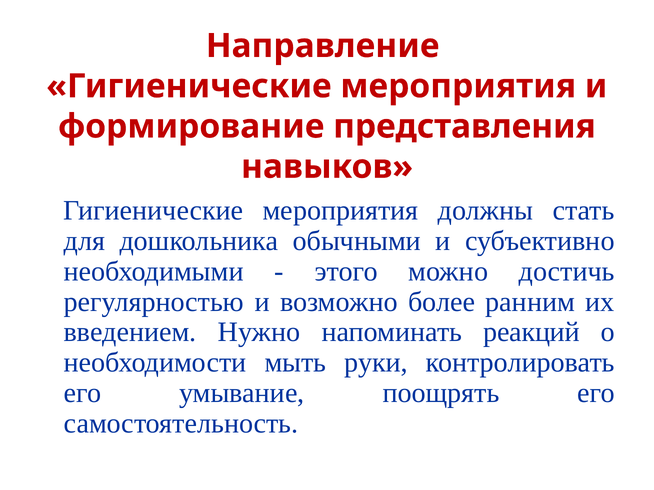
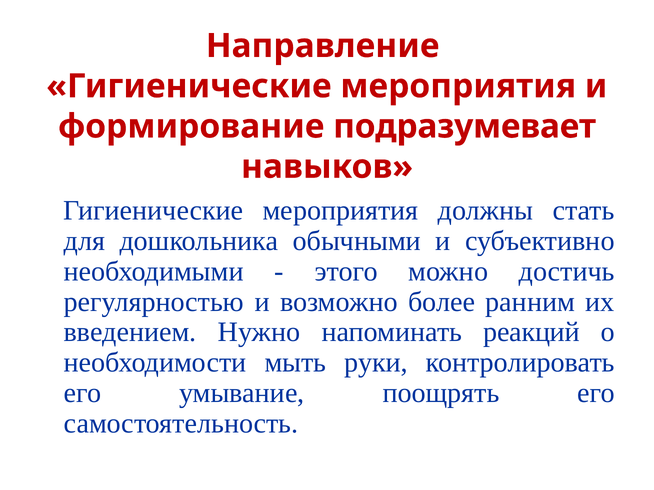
представления: представления -> подразумевает
